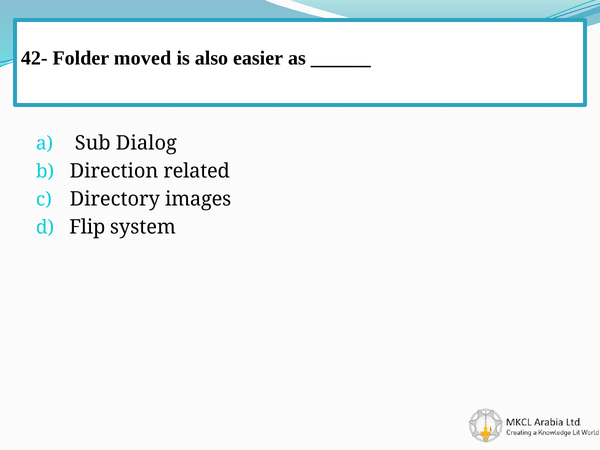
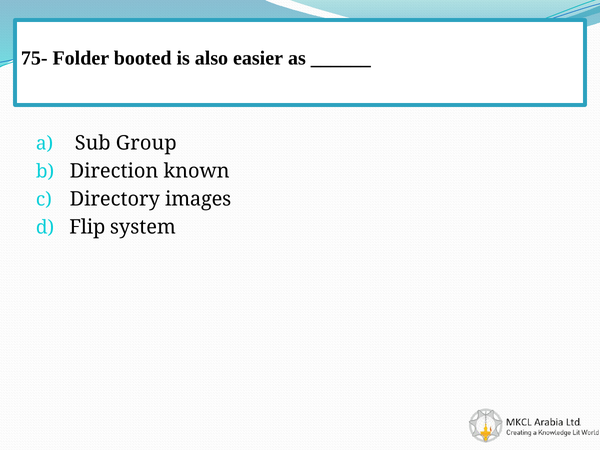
42-: 42- -> 75-
moved: moved -> booted
Dialog: Dialog -> Group
related: related -> known
